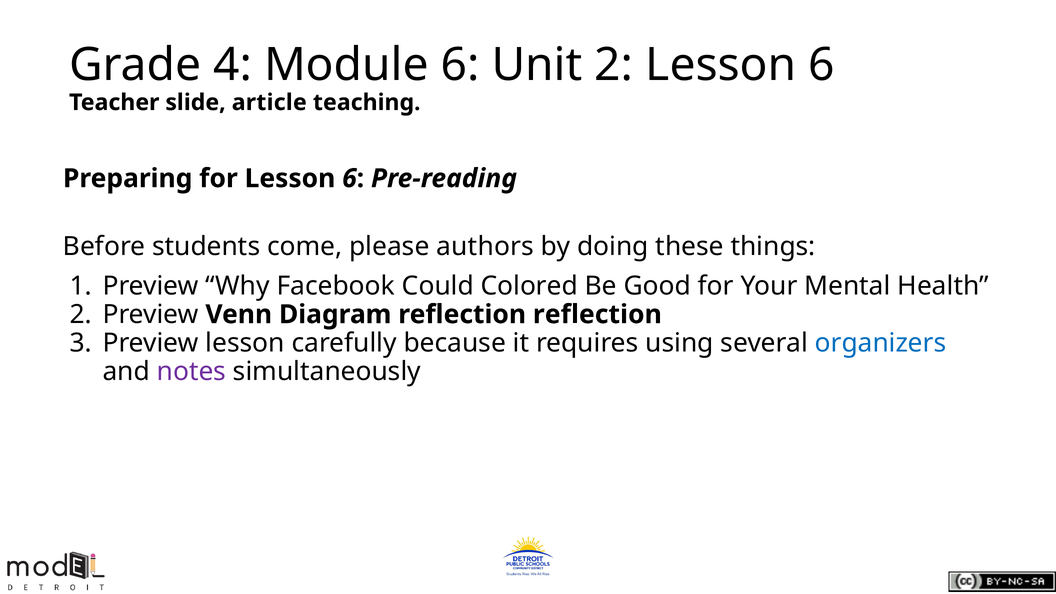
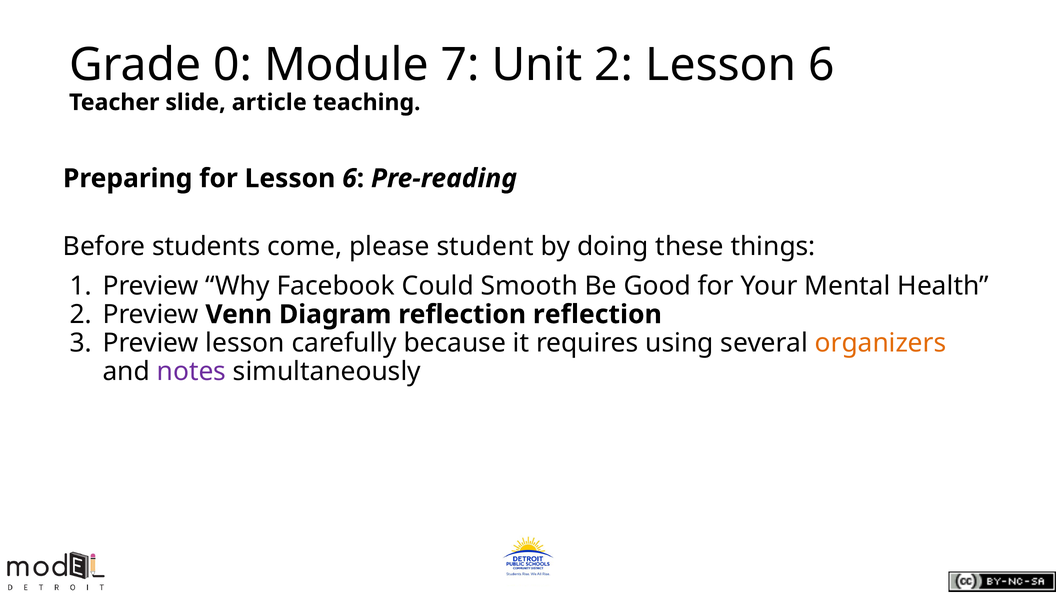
4: 4 -> 0
Module 6: 6 -> 7
authors: authors -> student
Colored: Colored -> Smooth
organizers colour: blue -> orange
